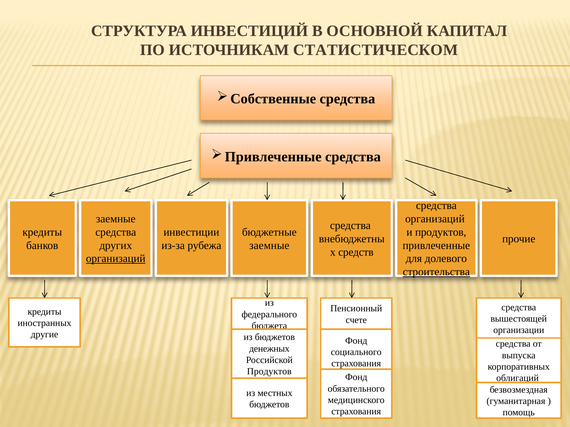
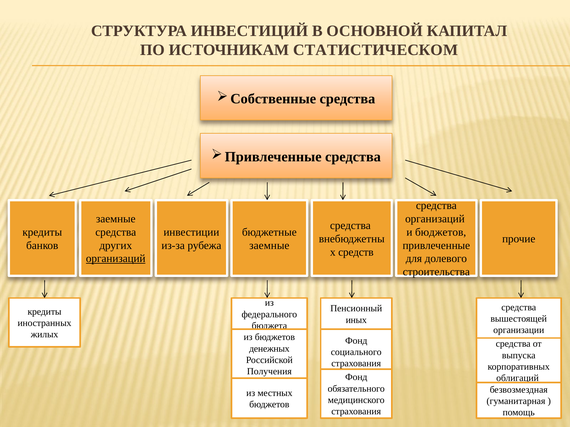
и продуктов: продуктов -> бюджетов
строительства underline: present -> none
счете: счете -> иных
другие: другие -> жилых
Продуктов at (269, 372): Продуктов -> Получения
